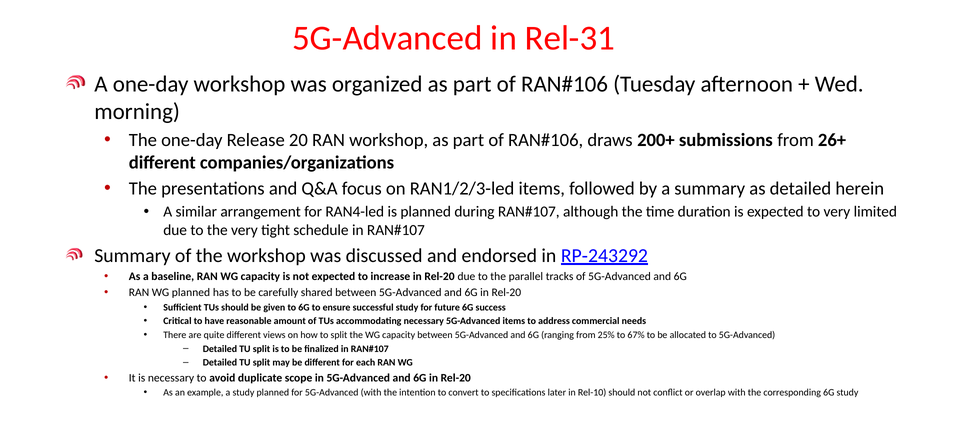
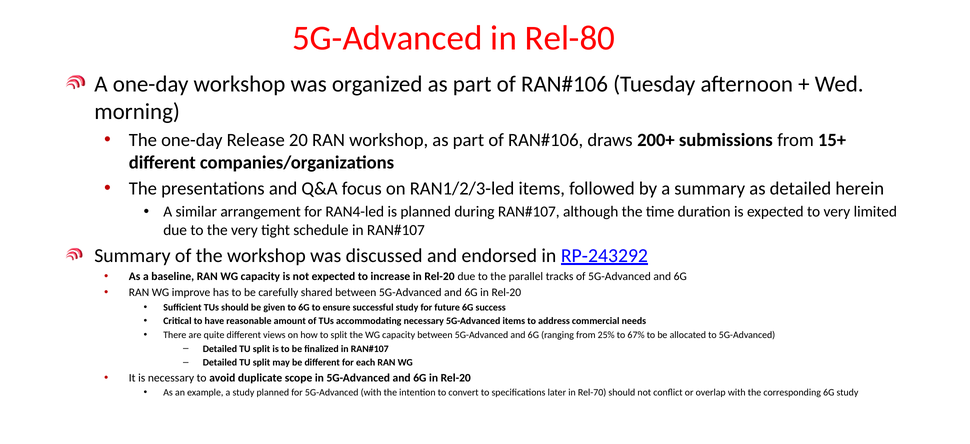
Rel-31: Rel-31 -> Rel-80
26+: 26+ -> 15+
WG planned: planned -> improve
Rel-10: Rel-10 -> Rel-70
